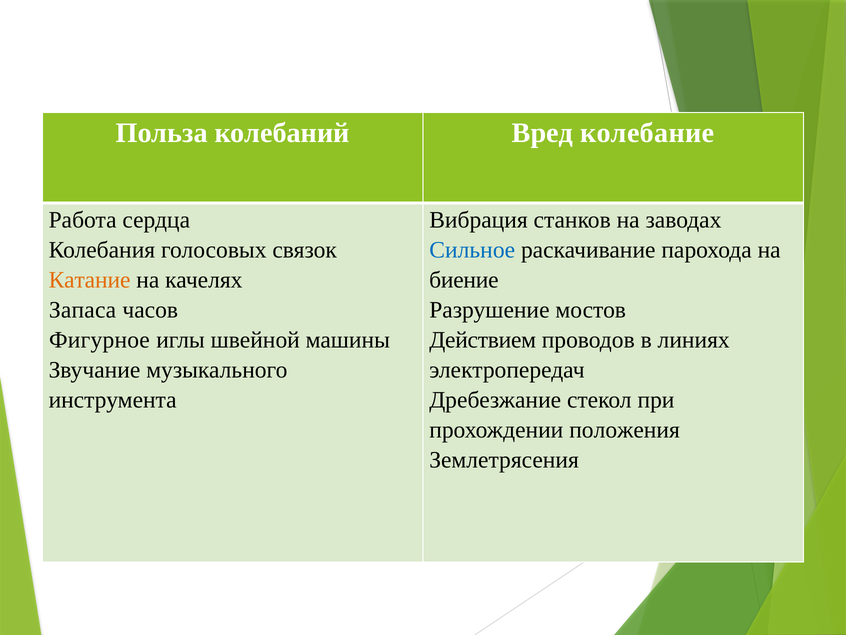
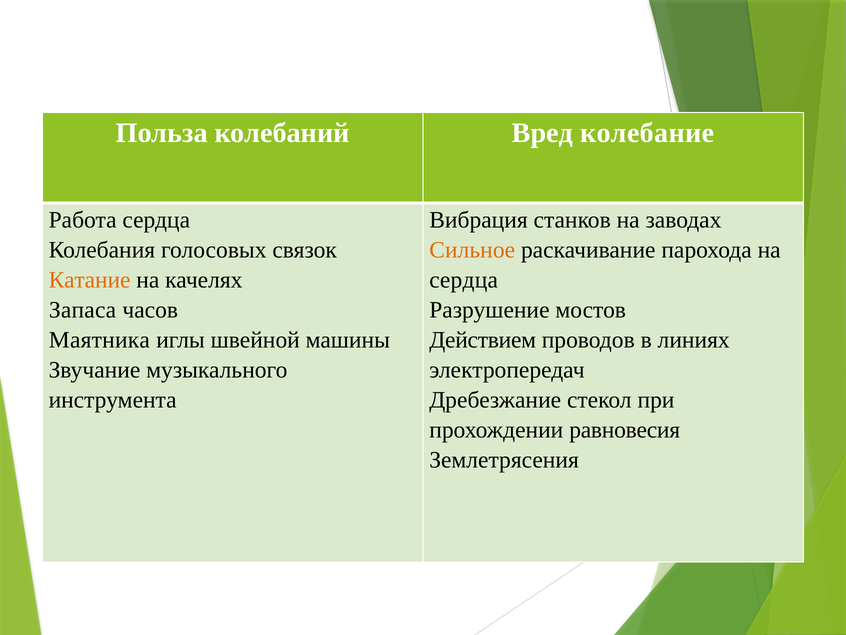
Сильное colour: blue -> orange
биение at (464, 280): биение -> сердца
Фигурное: Фигурное -> Маятника
положения: положения -> равновесия
